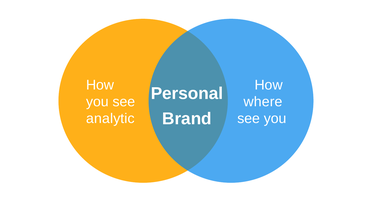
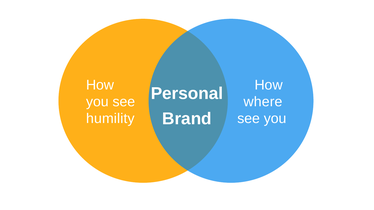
analytic: analytic -> humility
